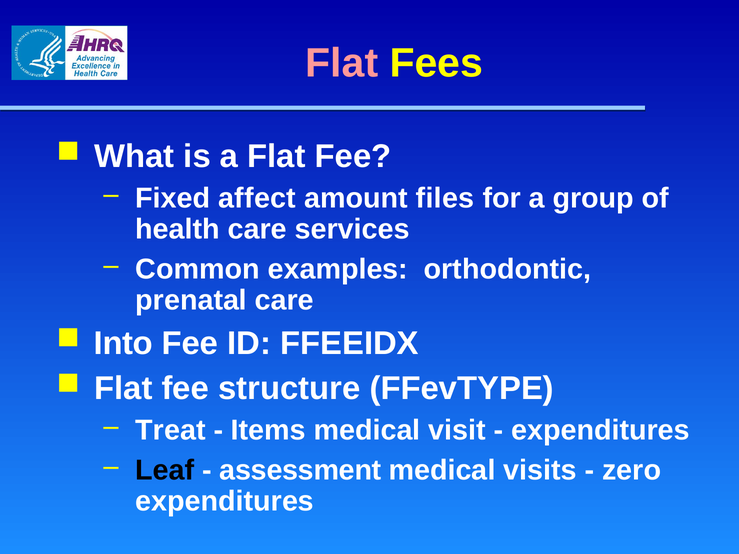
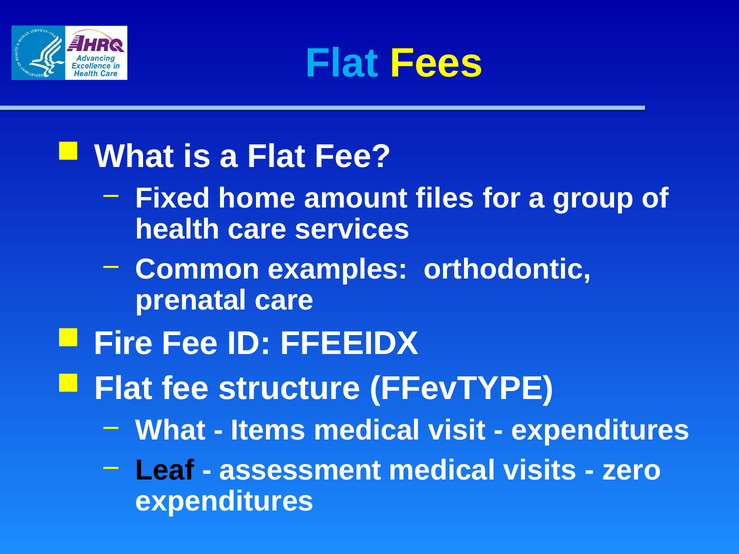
Flat at (342, 63) colour: pink -> light blue
affect: affect -> home
Into: Into -> Fire
Treat at (171, 431): Treat -> What
